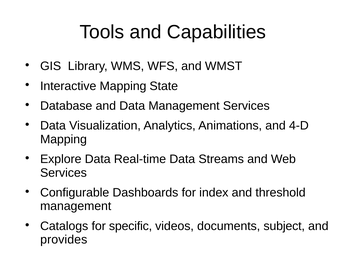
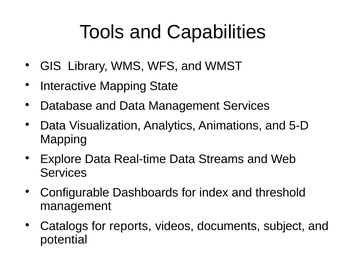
4-D: 4-D -> 5-D
specific: specific -> reports
provides: provides -> potential
